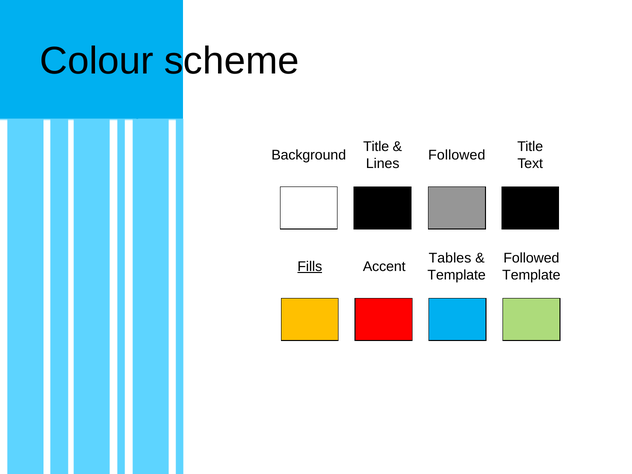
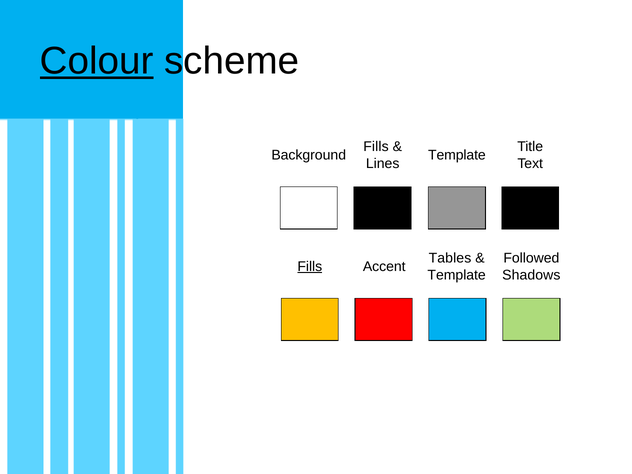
Colour underline: none -> present
Title at (376, 147): Title -> Fills
Followed at (457, 155): Followed -> Template
Template at (531, 275): Template -> Shadows
